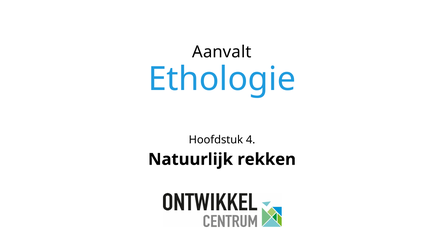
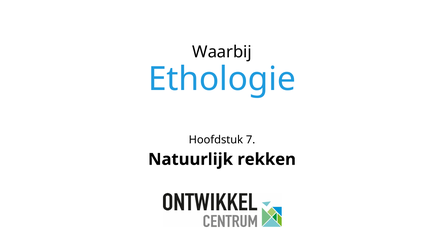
Aanvalt: Aanvalt -> Waarbij
4: 4 -> 7
